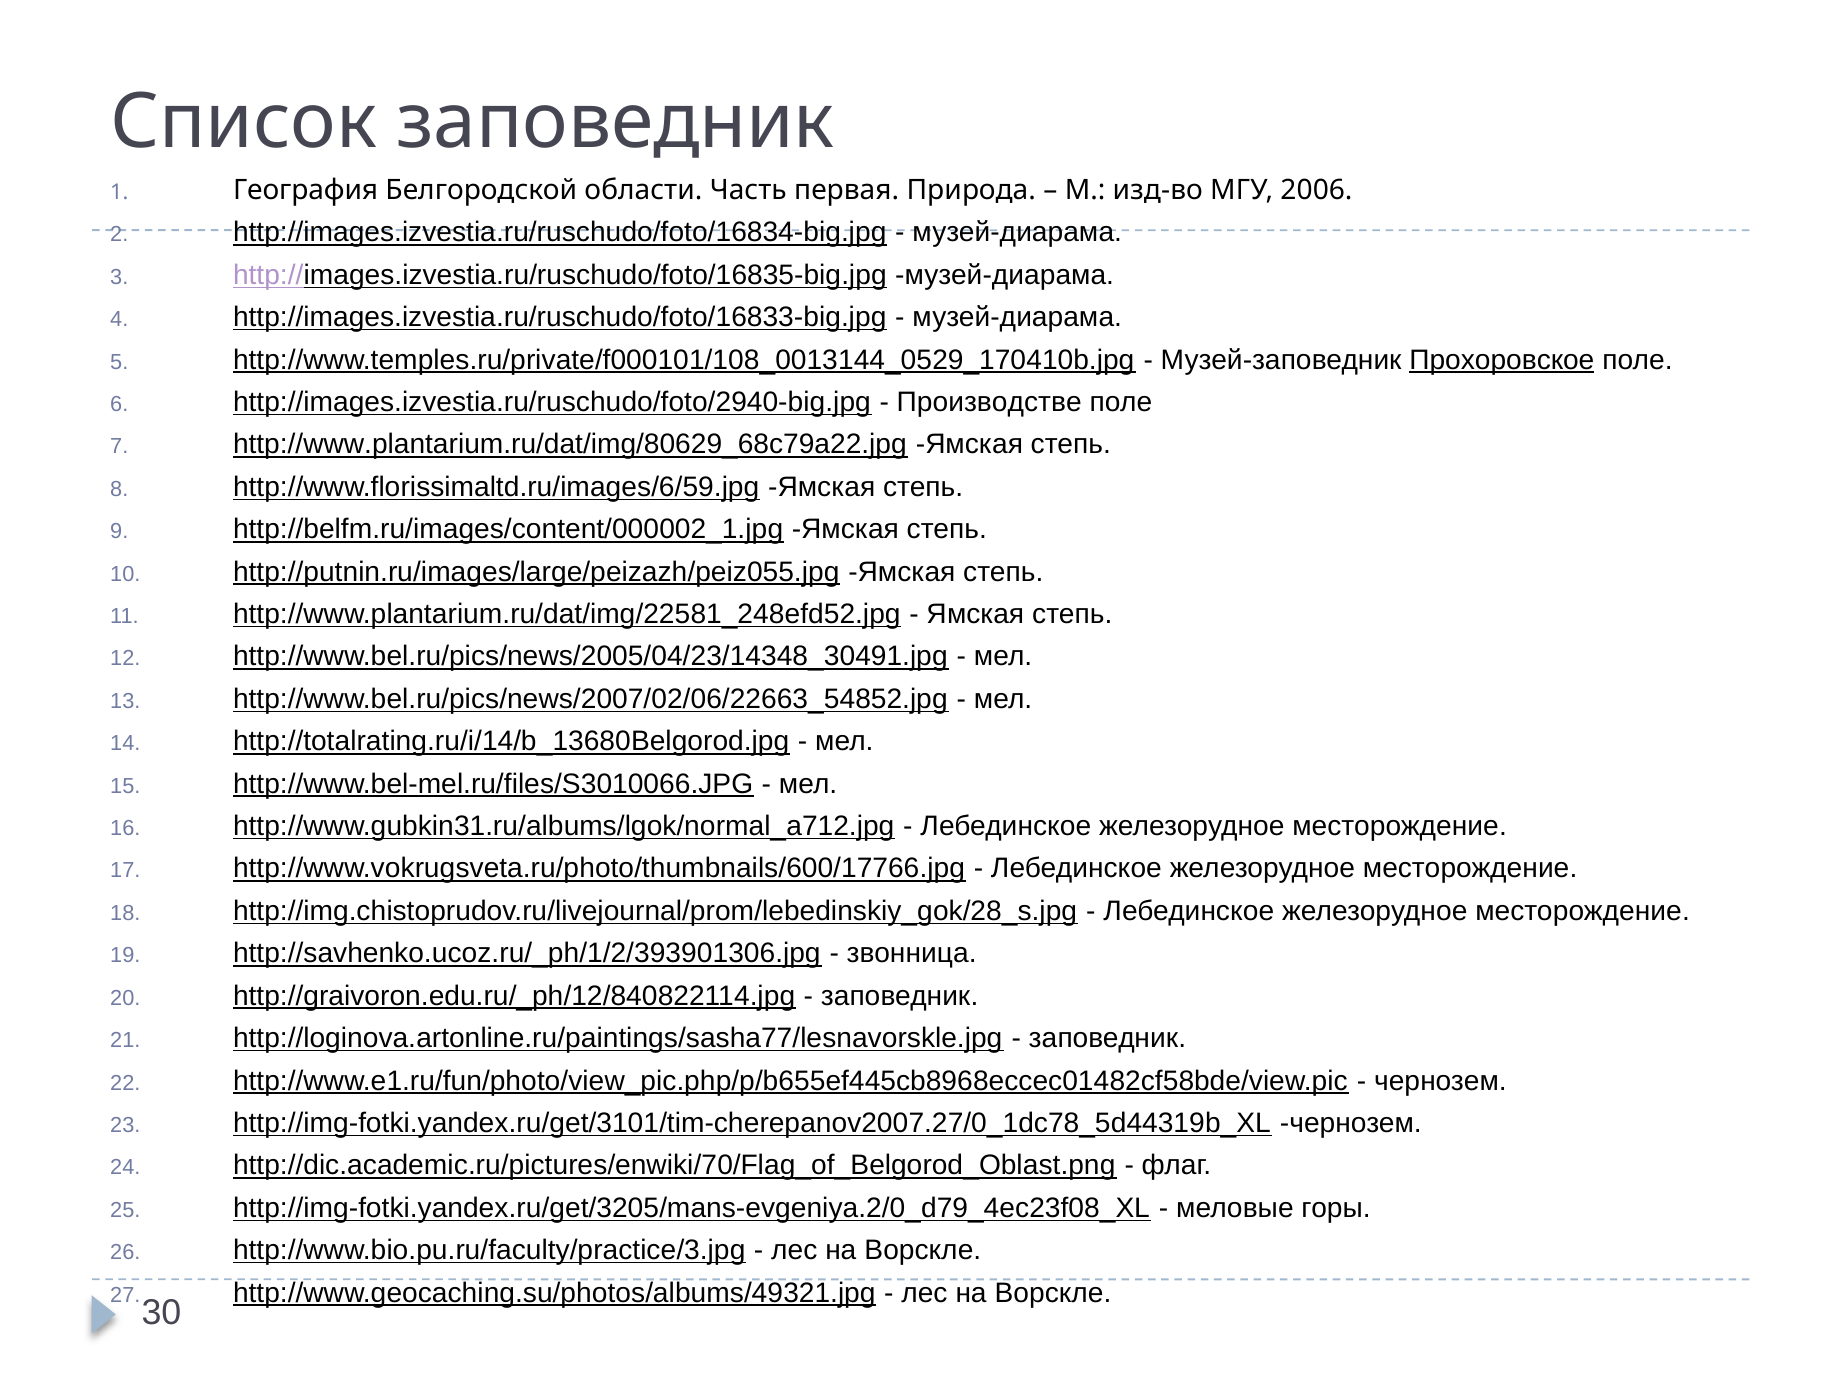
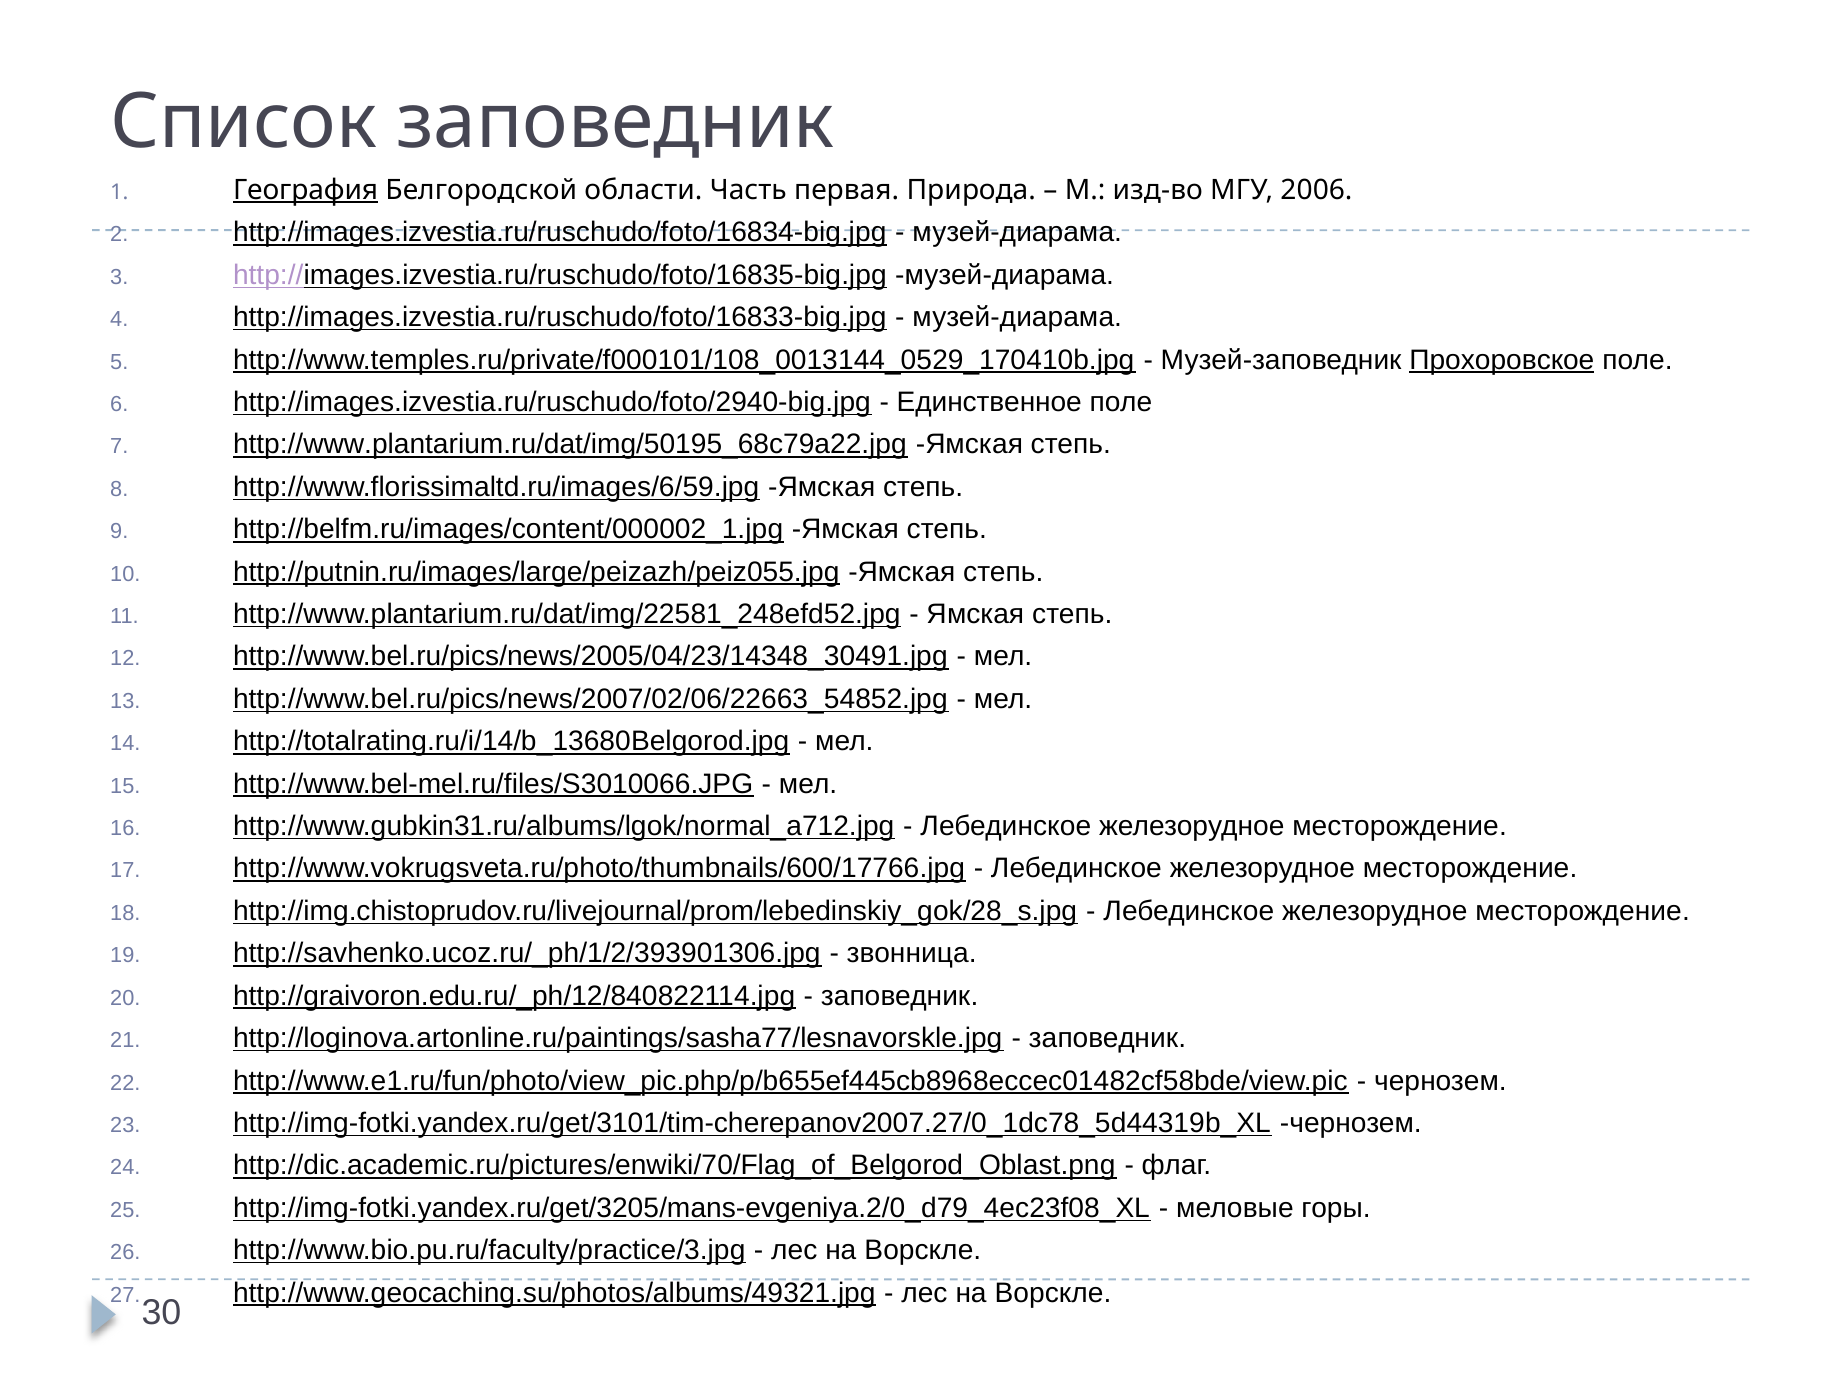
География underline: none -> present
Производстве: Производстве -> Единственное
http://www.plantarium.ru/dat/img/80629_68c79a22.jpg: http://www.plantarium.ru/dat/img/80629_68c79a22.jpg -> http://www.plantarium.ru/dat/img/50195_68c79a22.jpg
